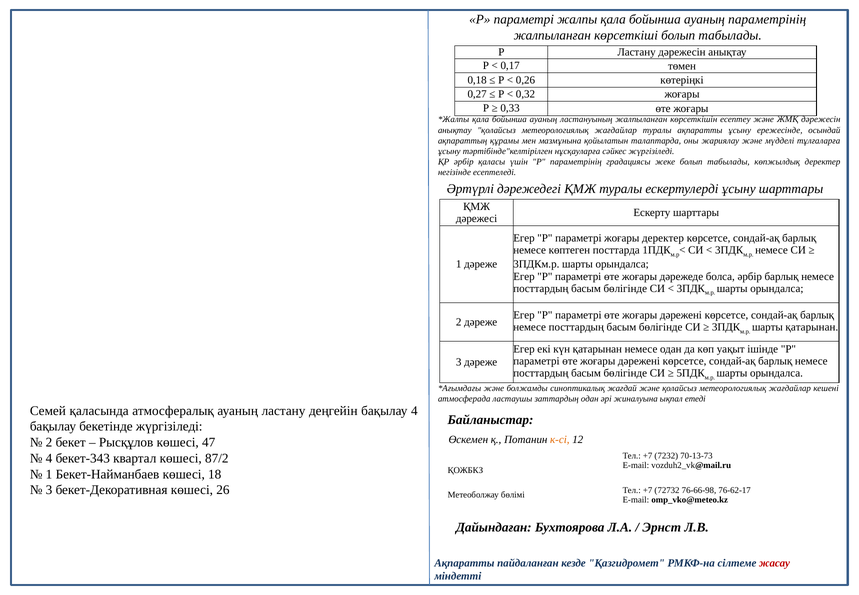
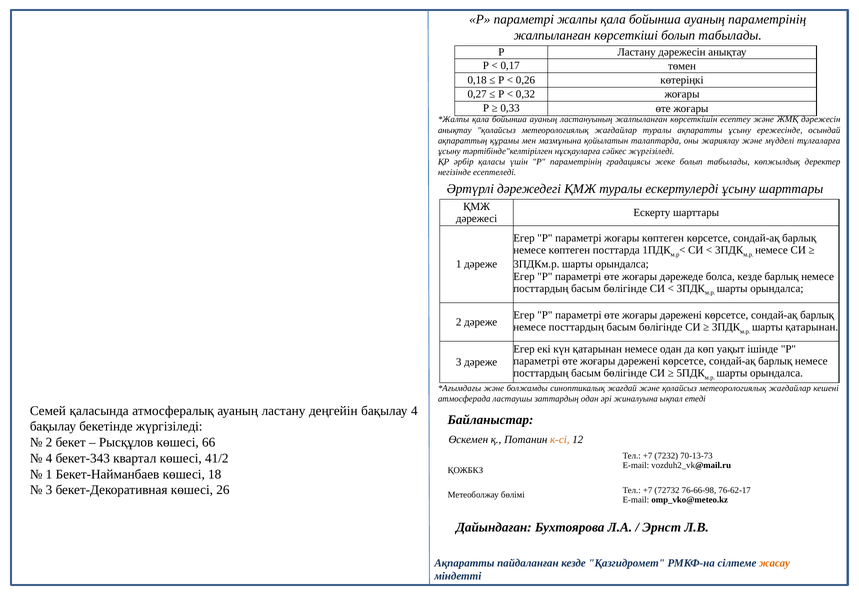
жоғары деректер: деректер -> көптеген
болса әрбір: әрбір -> кезде
47: 47 -> 66
87/2: 87/2 -> 41/2
жасау colour: red -> orange
